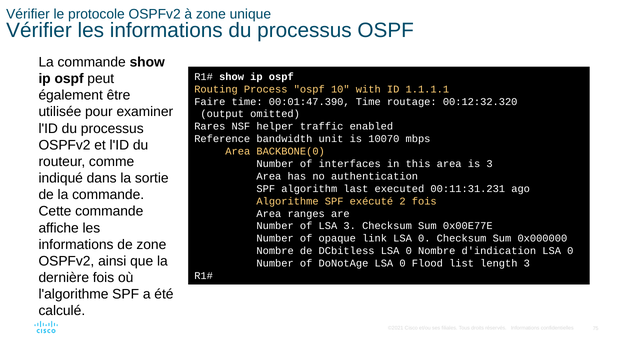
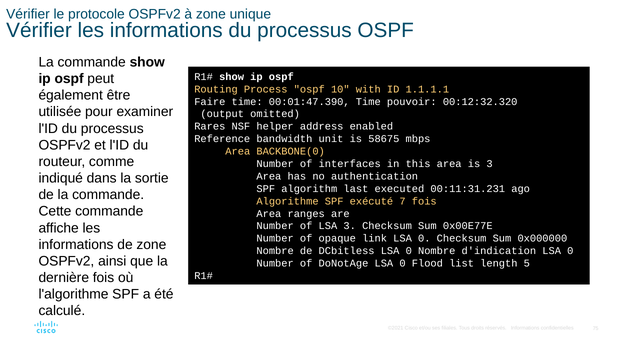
routage: routage -> pouvoir
traffic: traffic -> address
10070: 10070 -> 58675
2: 2 -> 7
length 3: 3 -> 5
